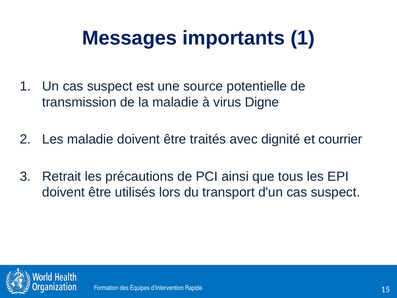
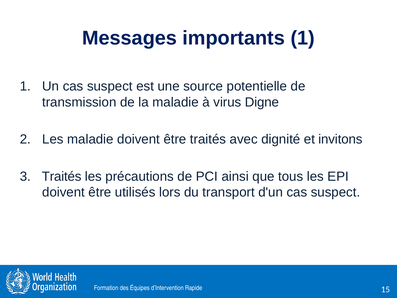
courrier: courrier -> invitons
Retrait at (62, 176): Retrait -> Traités
